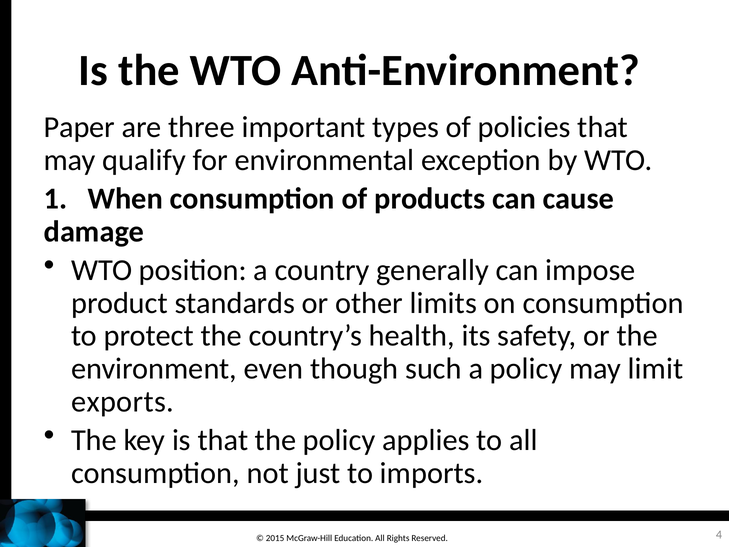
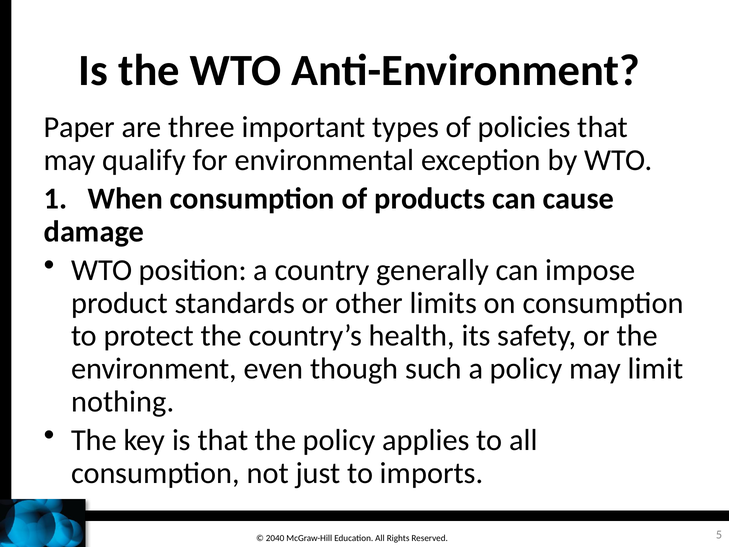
exports: exports -> nothing
2015: 2015 -> 2040
4: 4 -> 5
